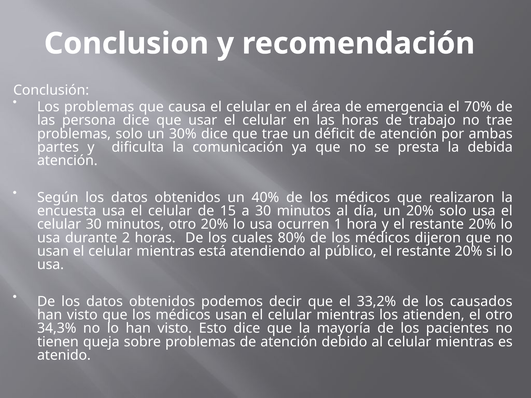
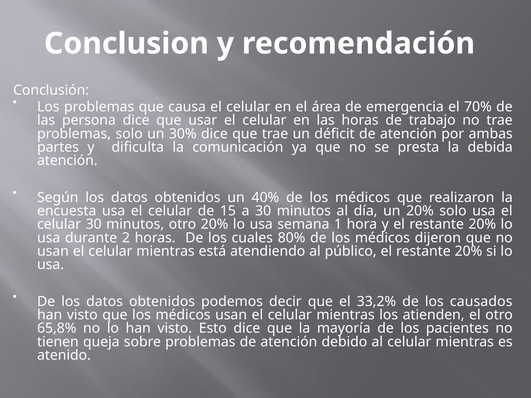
ocurren: ocurren -> semana
34,3%: 34,3% -> 65,8%
